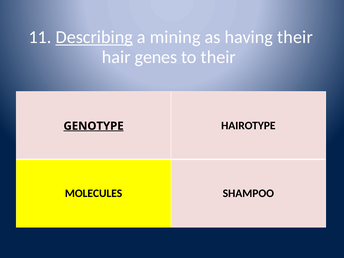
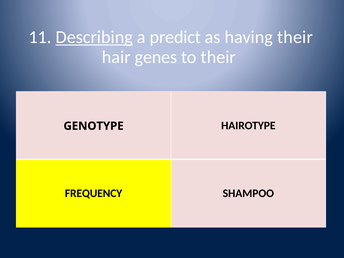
mining: mining -> predict
GENOTYPE underline: present -> none
MOLECULES: MOLECULES -> FREQUENCY
